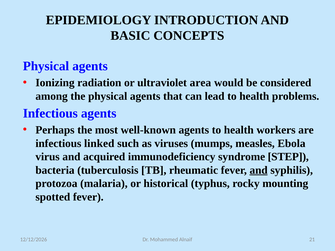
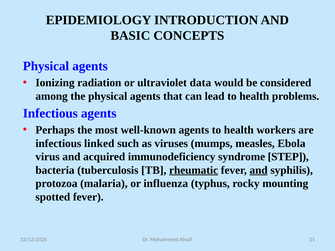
area: area -> data
rheumatic underline: none -> present
historical: historical -> influenza
